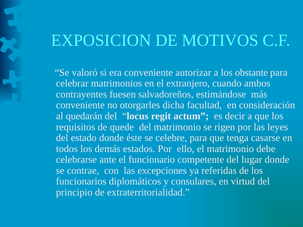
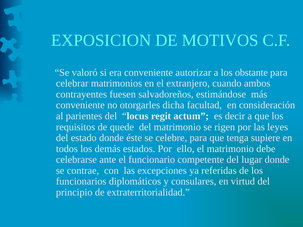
quedarán: quedarán -> parientes
casarse: casarse -> supiere
